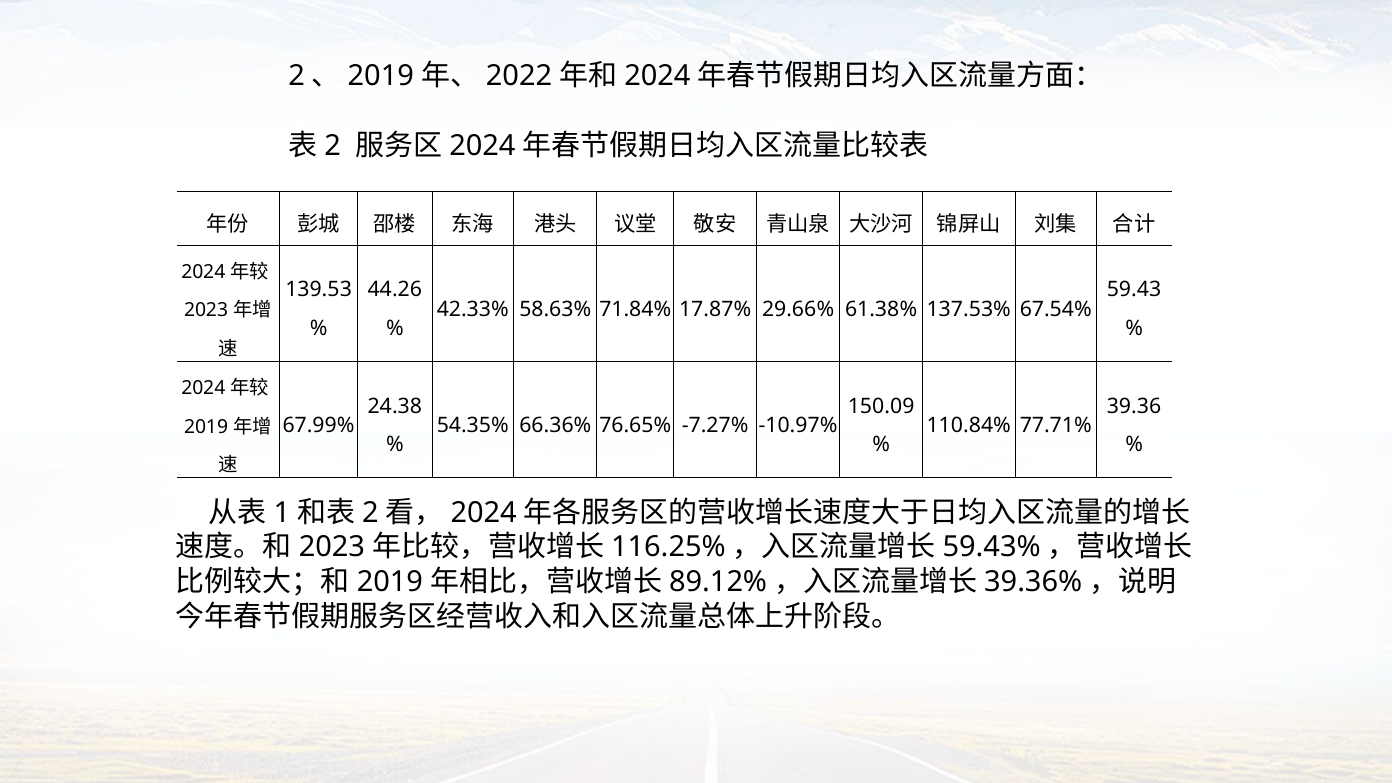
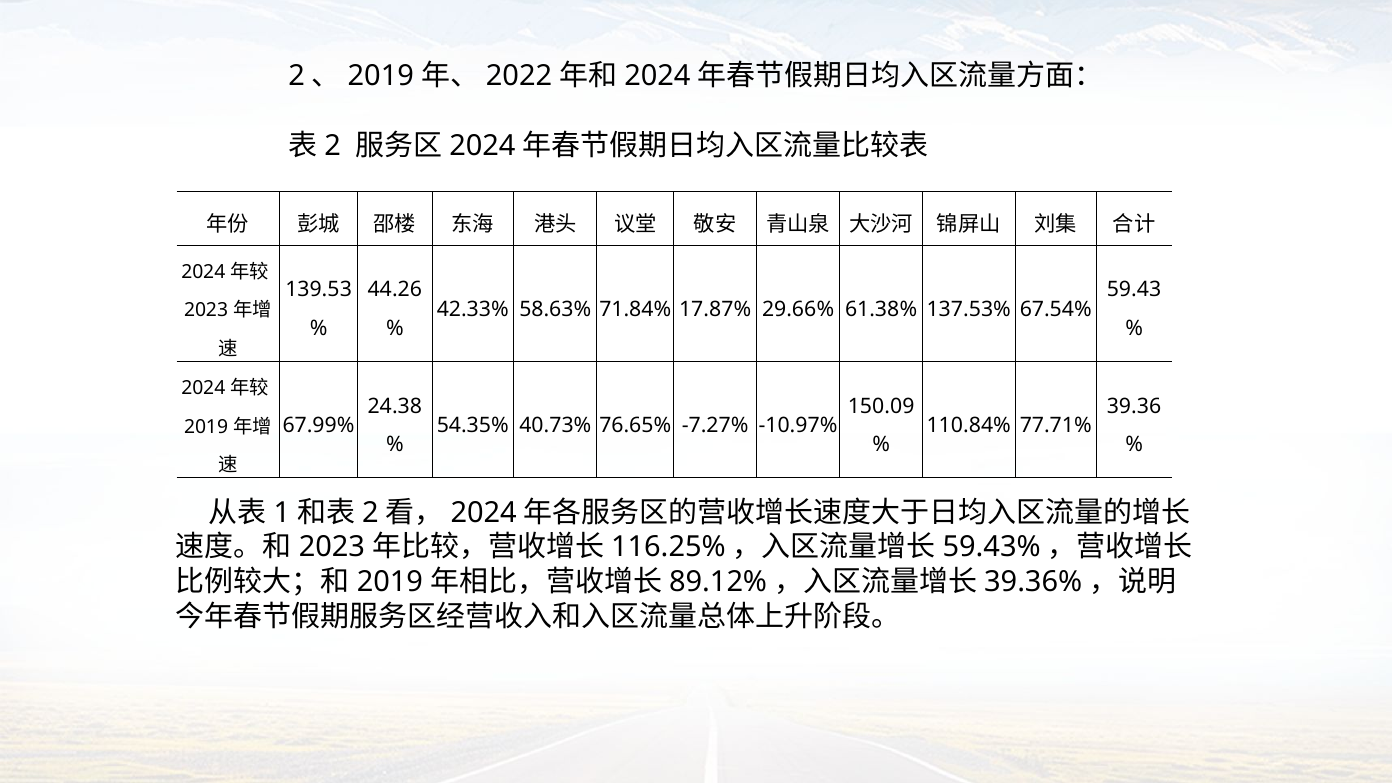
66.36%: 66.36% -> 40.73%
